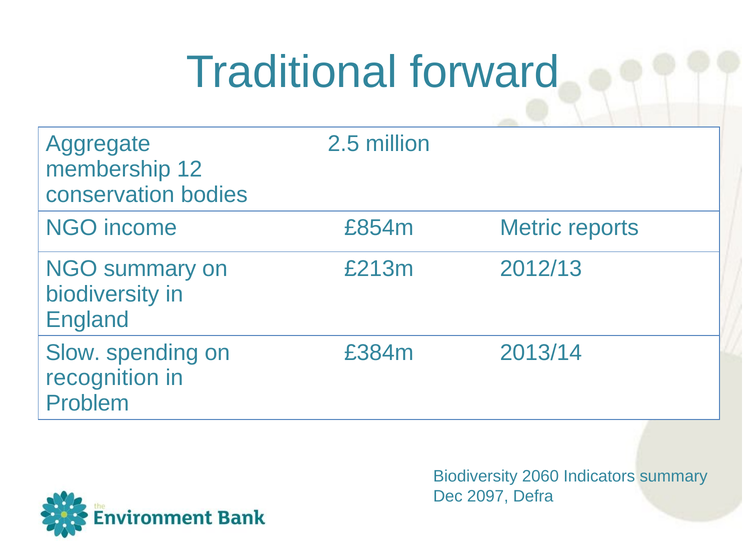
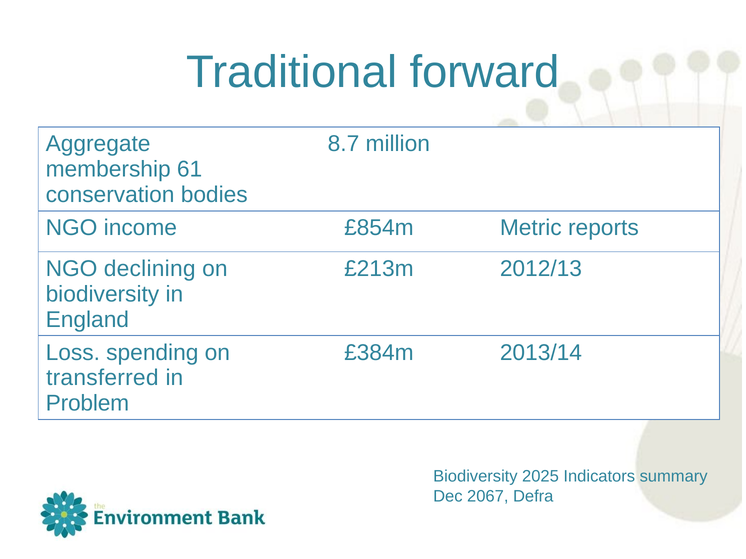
2.5: 2.5 -> 8.7
12: 12 -> 61
NGO summary: summary -> declining
Slow: Slow -> Loss
recognition: recognition -> transferred
2060: 2060 -> 2025
2097: 2097 -> 2067
